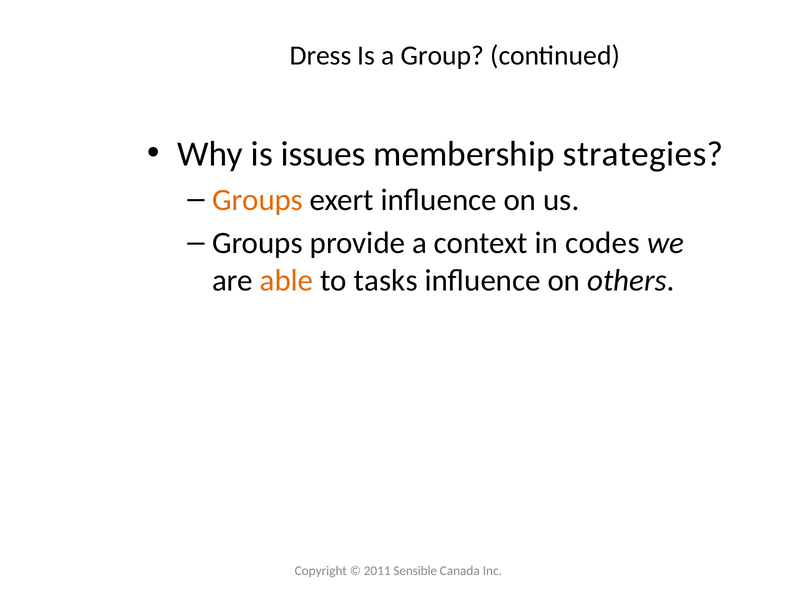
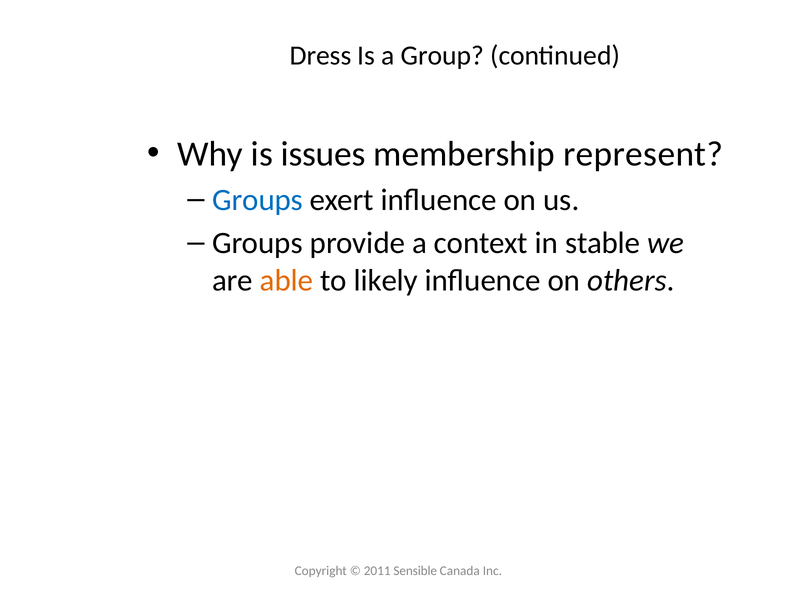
strategies: strategies -> represent
Groups at (258, 200) colour: orange -> blue
codes: codes -> stable
tasks: tasks -> likely
